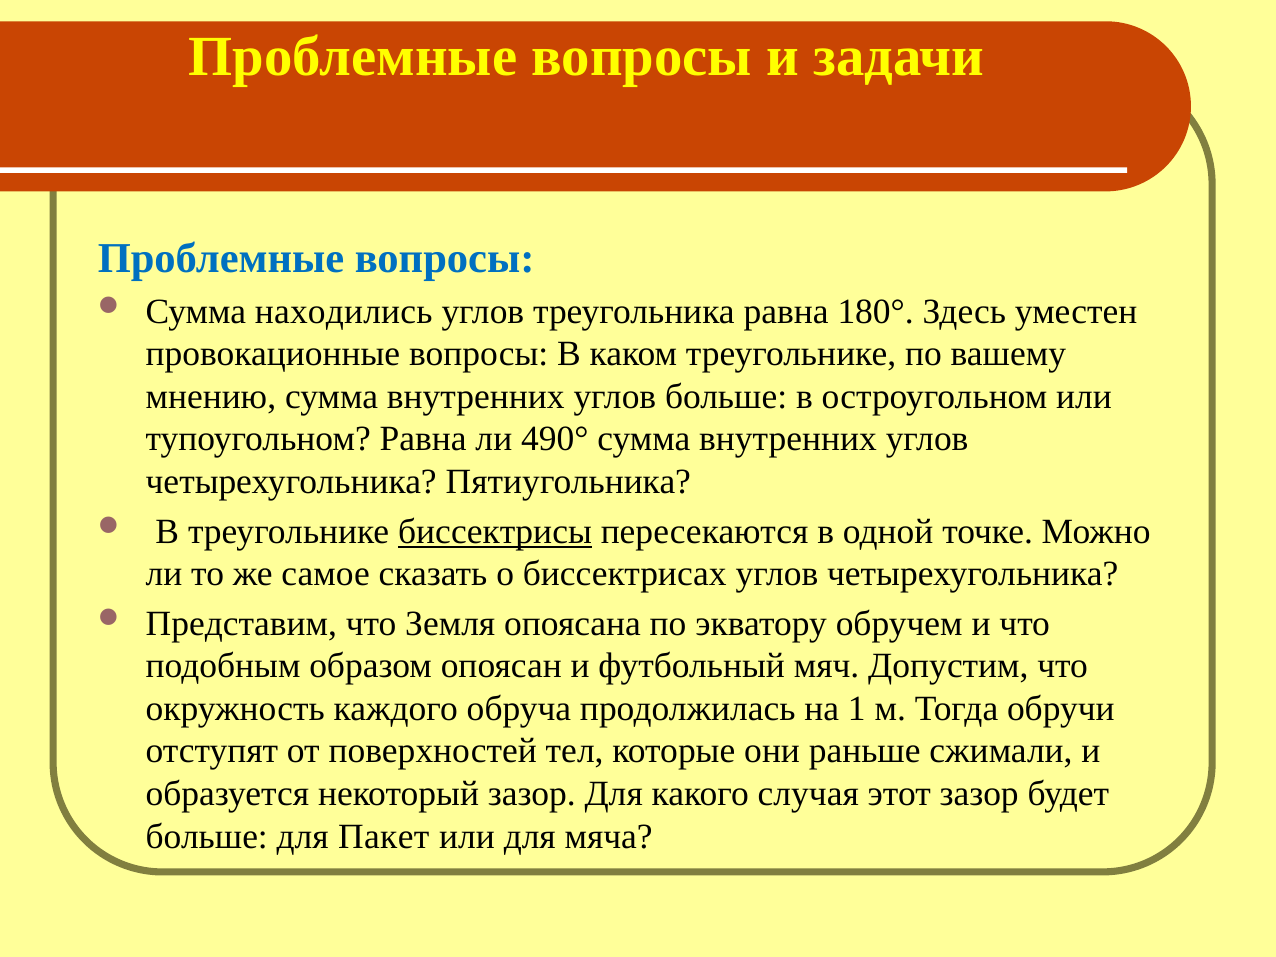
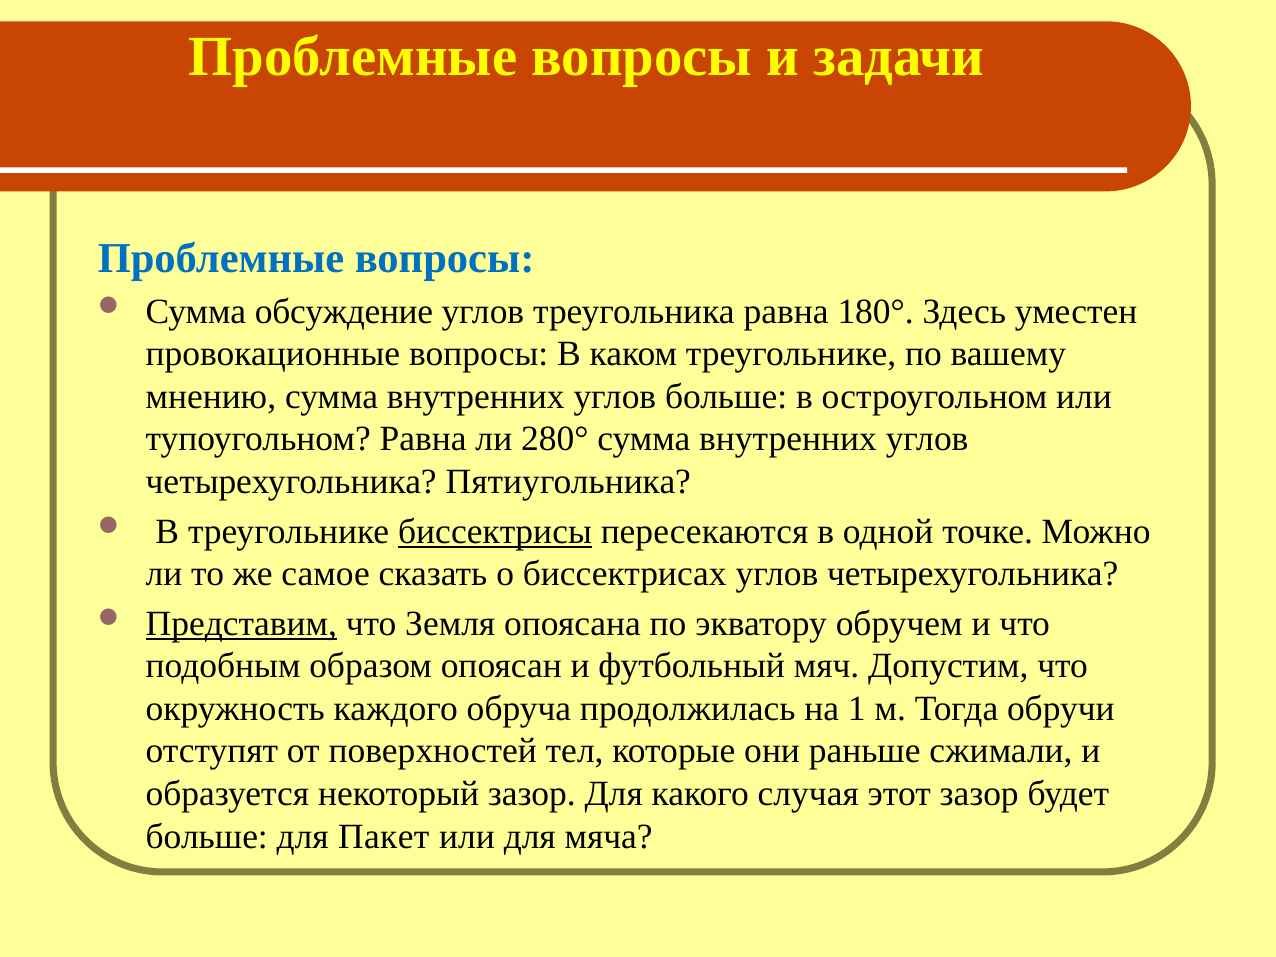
находились: находились -> обсуждение
490°: 490° -> 280°
Представим underline: none -> present
